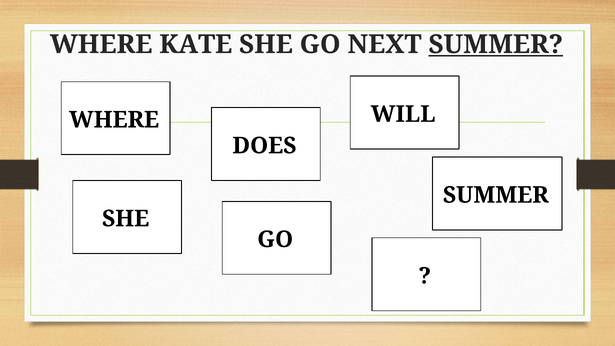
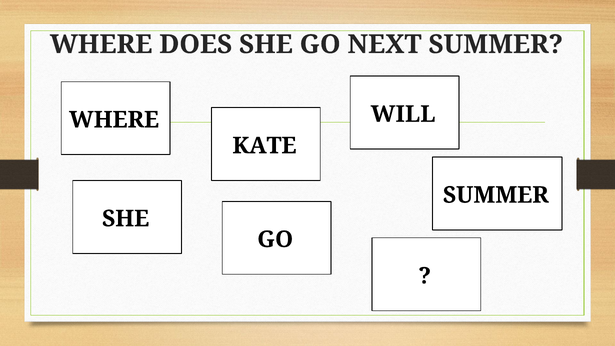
KATE: KATE -> DOES
SUMMER at (496, 44) underline: present -> none
DOES: DOES -> KATE
